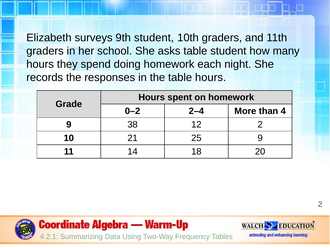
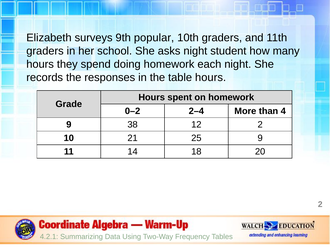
9th student: student -> popular
asks table: table -> night
